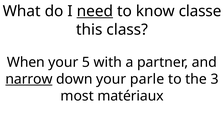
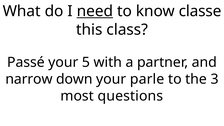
When: When -> Passé
narrow underline: present -> none
matériaux: matériaux -> questions
